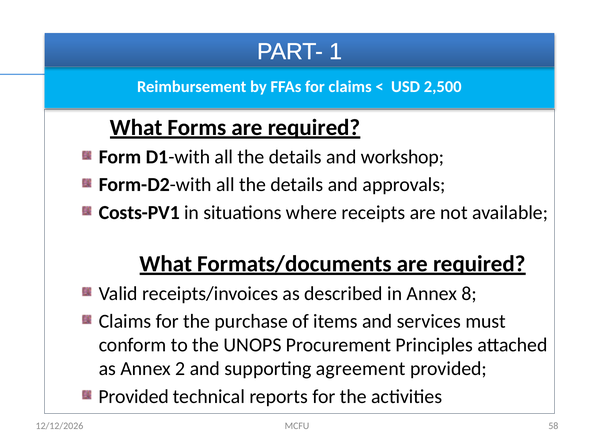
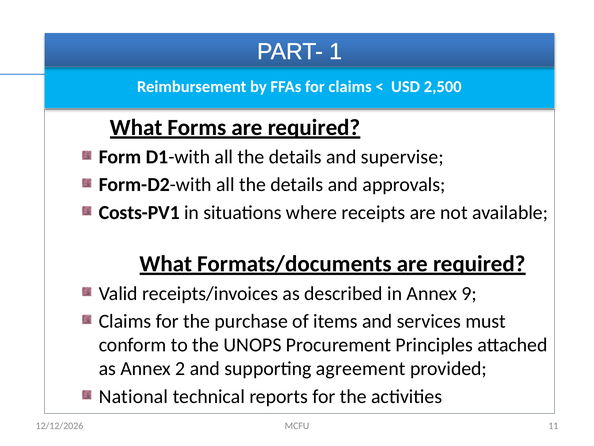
workshop: workshop -> supervise
8: 8 -> 9
Provided at (134, 396): Provided -> National
58: 58 -> 11
